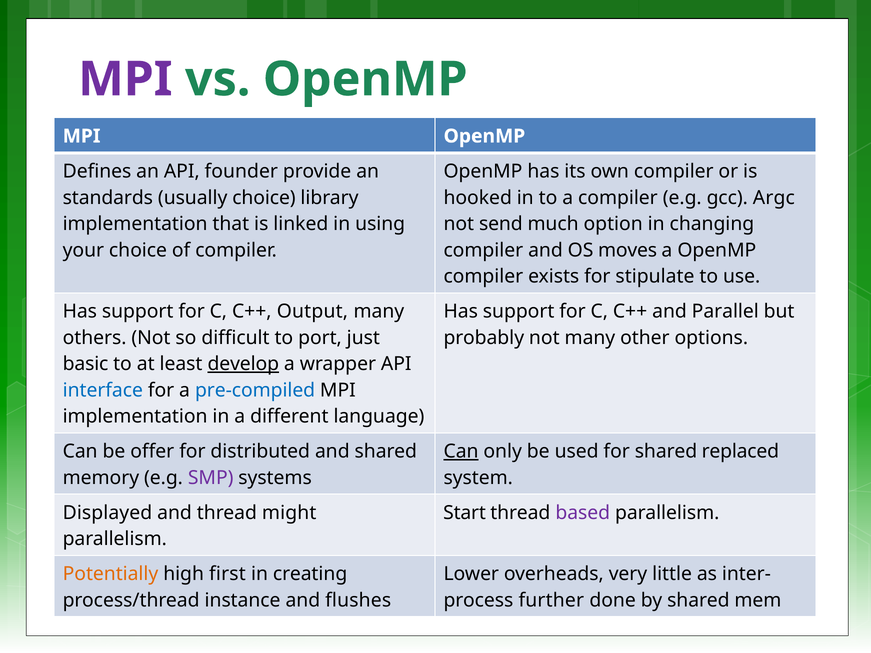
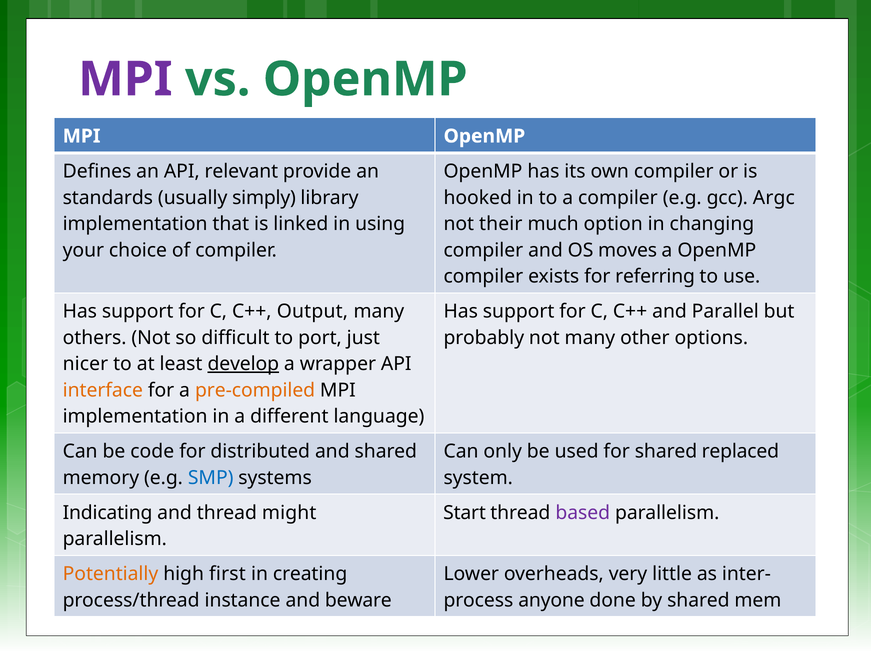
founder: founder -> relevant
usually choice: choice -> simply
send: send -> their
stipulate: stipulate -> referring
basic: basic -> nicer
interface colour: blue -> orange
pre-compiled colour: blue -> orange
offer: offer -> code
Can at (461, 452) underline: present -> none
SMP colour: purple -> blue
Displayed: Displayed -> Indicating
flushes: flushes -> beware
further: further -> anyone
